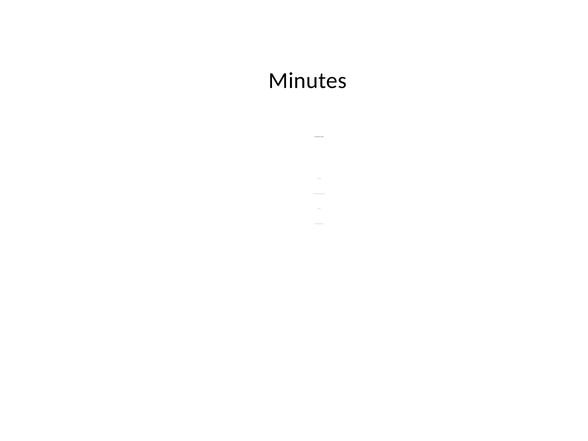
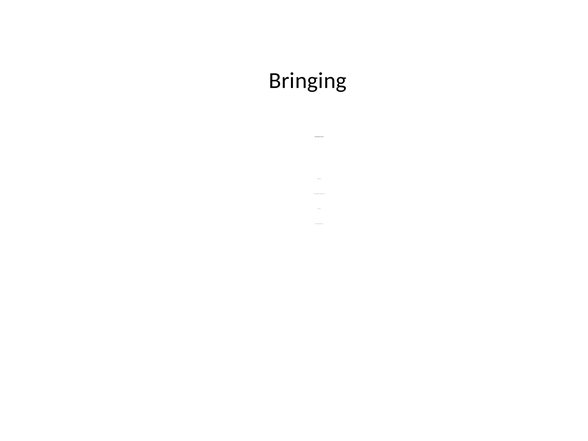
Minutes: Minutes -> Bringing
